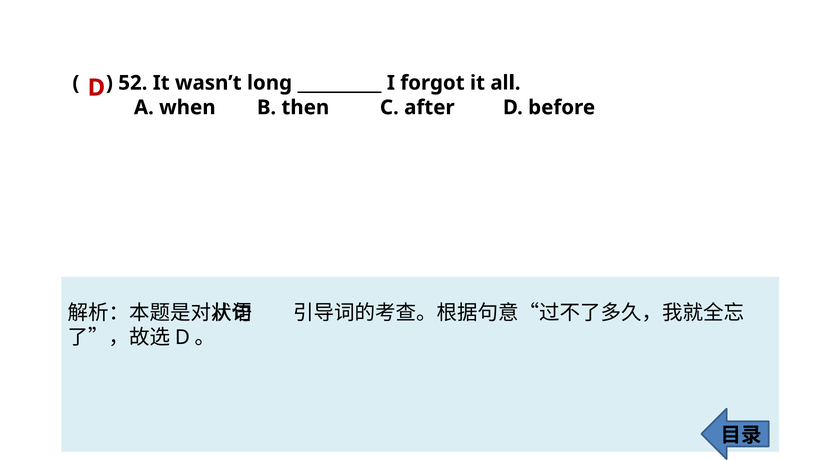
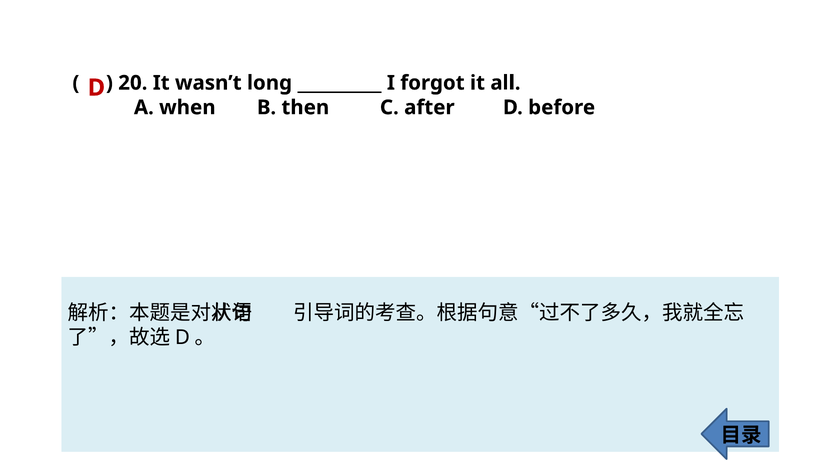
52: 52 -> 20
